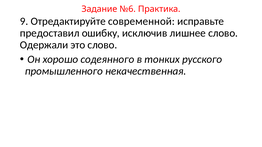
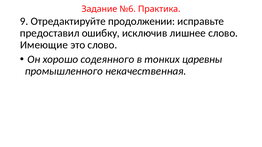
современной: современной -> продолжении
Одержали: Одержали -> Имеющие
русского: русского -> царевны
